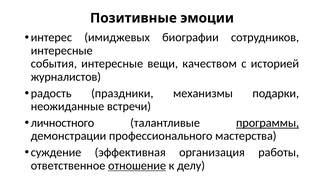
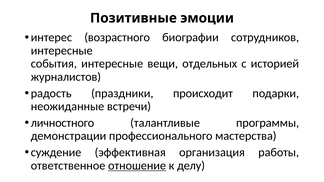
имиджевых: имиджевых -> возрастного
качеством: качеством -> отдельных
механизмы: механизмы -> происходит
программы underline: present -> none
